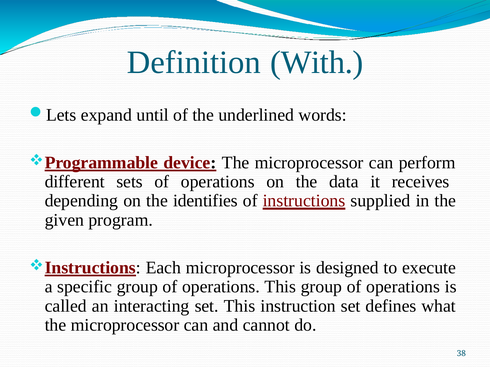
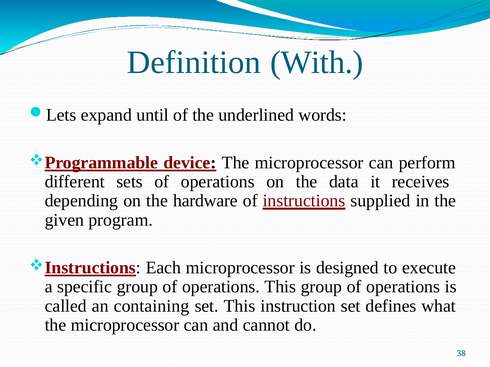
identifies: identifies -> hardware
interacting: interacting -> containing
